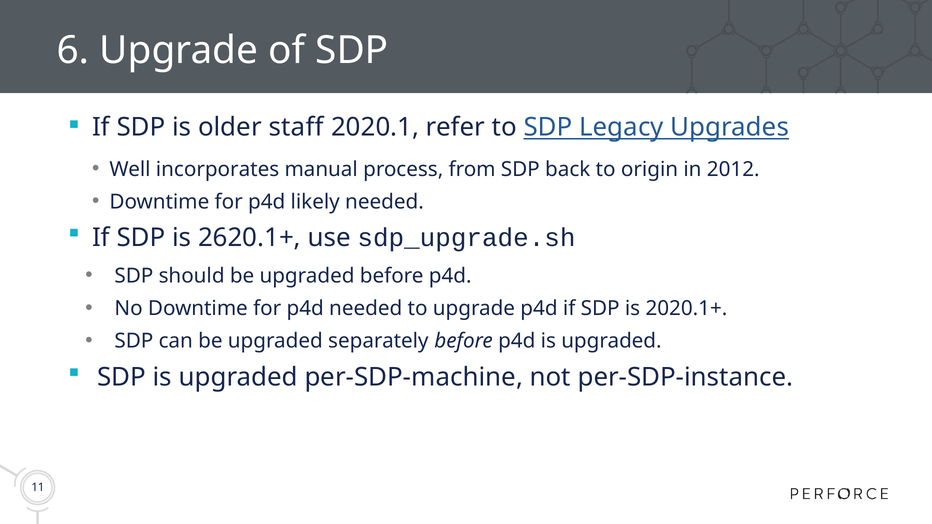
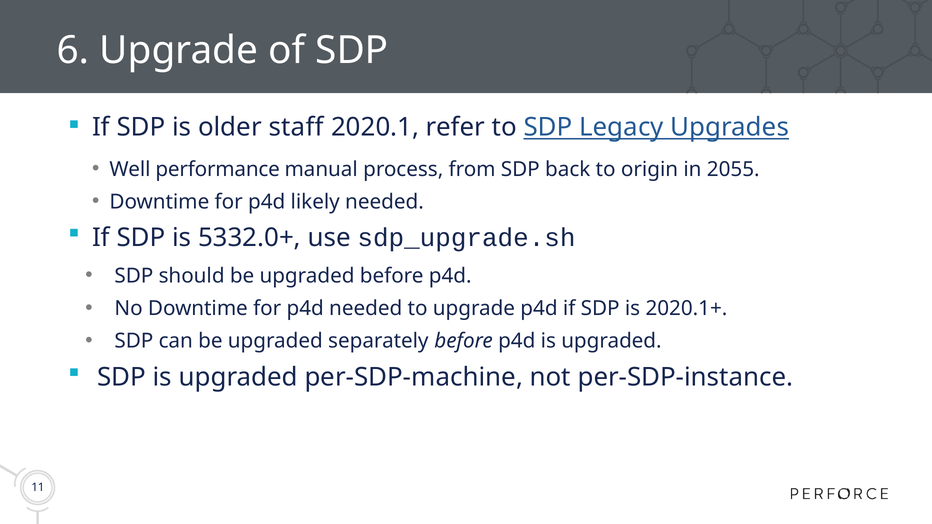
incorporates: incorporates -> performance
2012: 2012 -> 2055
2620.1+: 2620.1+ -> 5332.0+
